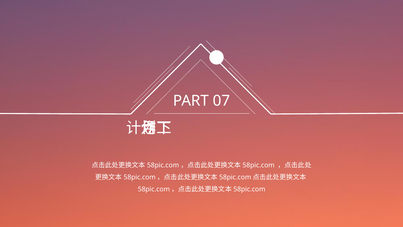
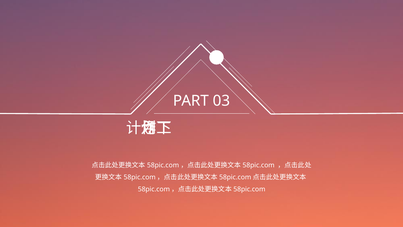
07: 07 -> 03
